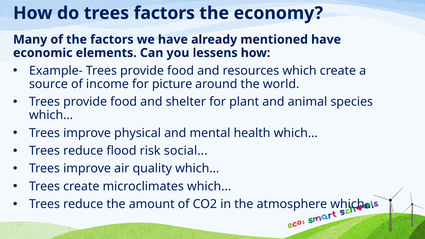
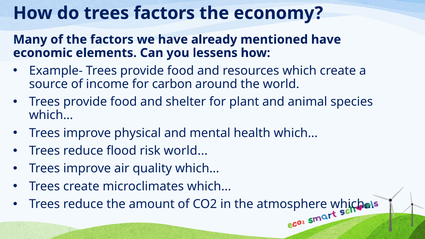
picture: picture -> carbon
risk social: social -> world
